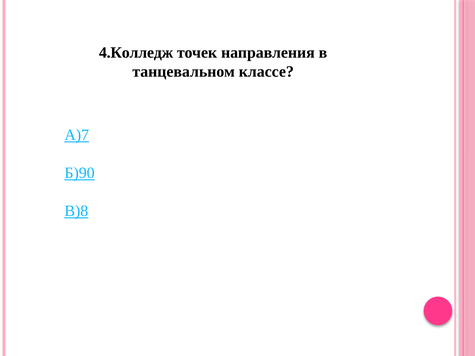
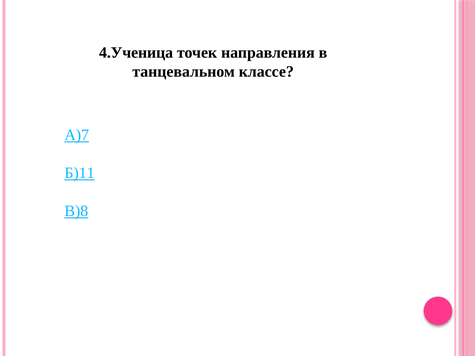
4.Колледж: 4.Колледж -> 4.Ученица
Б)90: Б)90 -> Б)11
